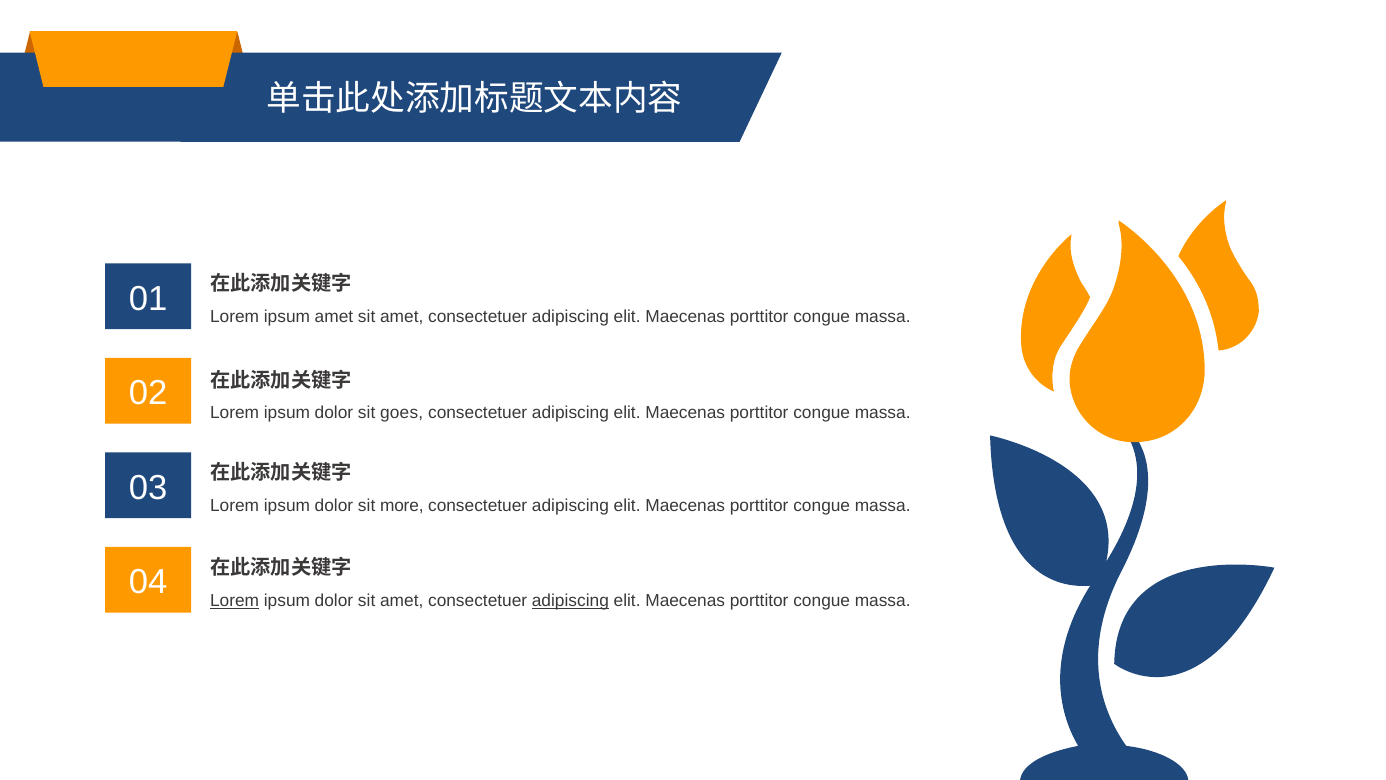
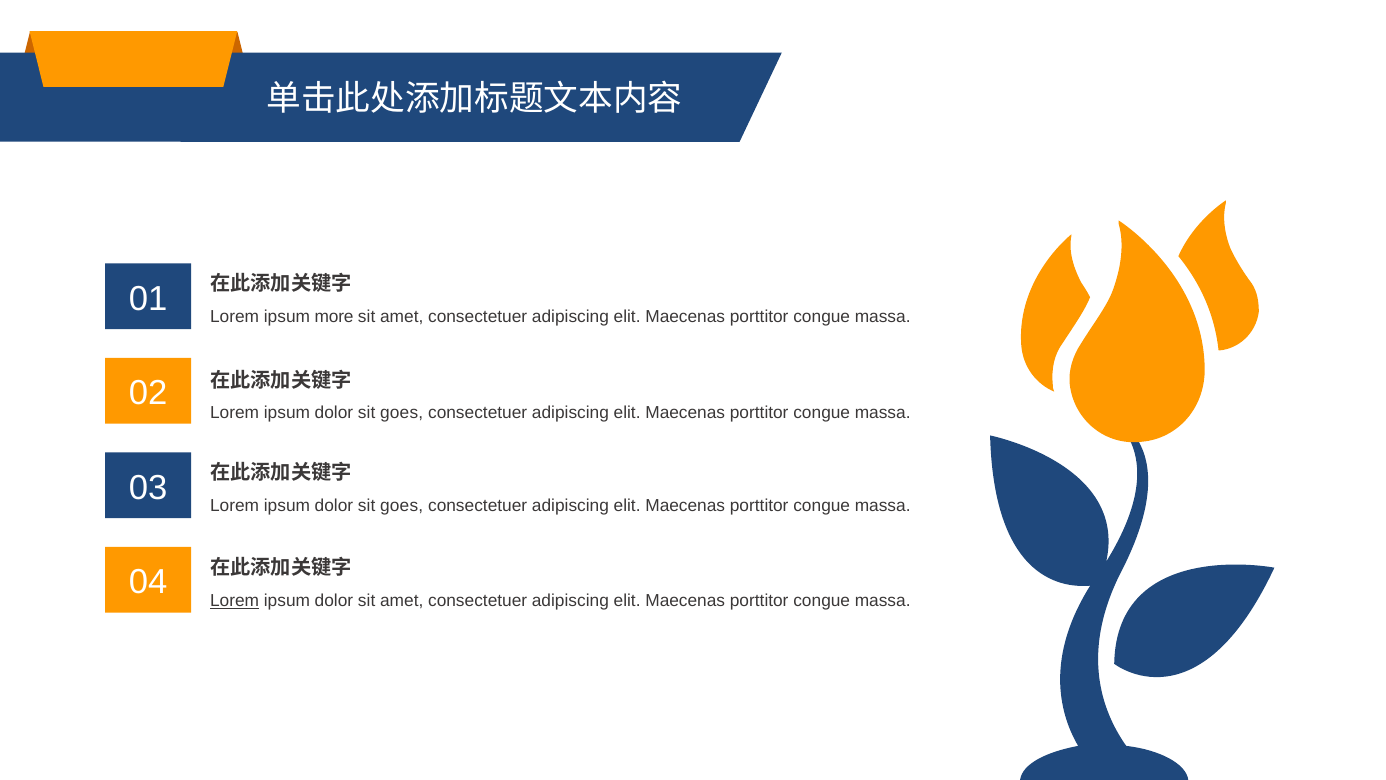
ipsum amet: amet -> more
more at (402, 506): more -> goes
adipiscing at (570, 600) underline: present -> none
